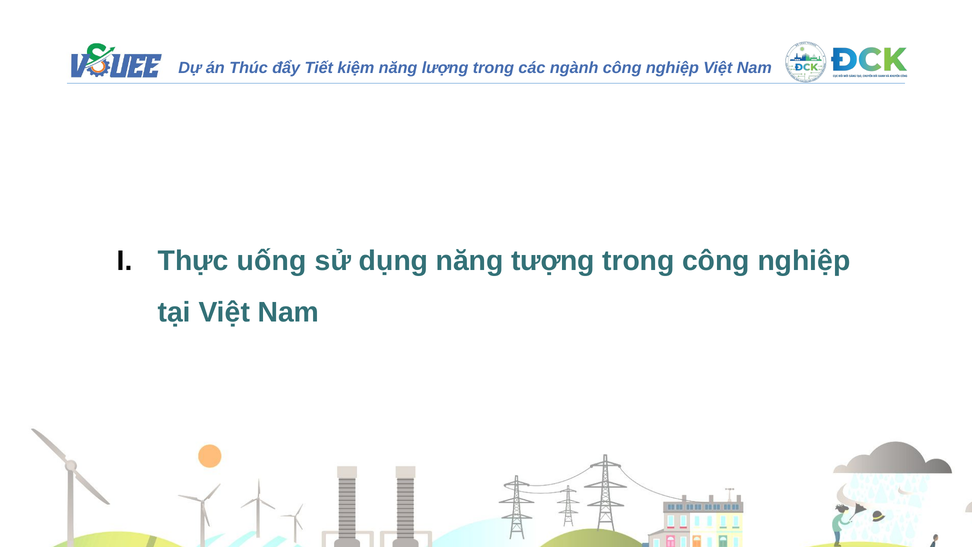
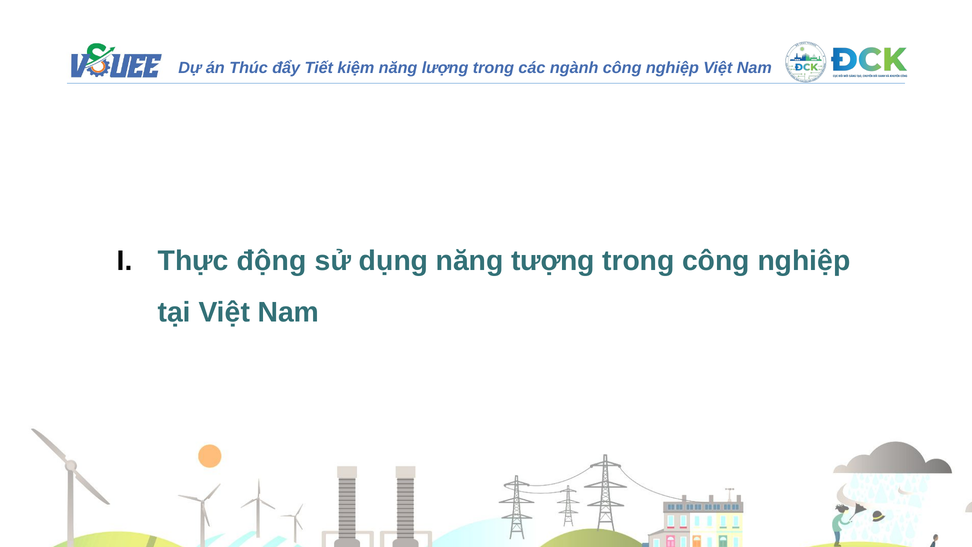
uống: uống -> động
